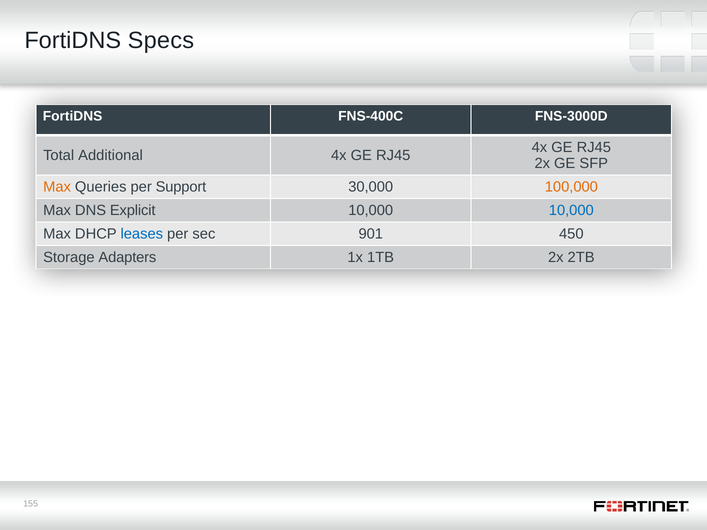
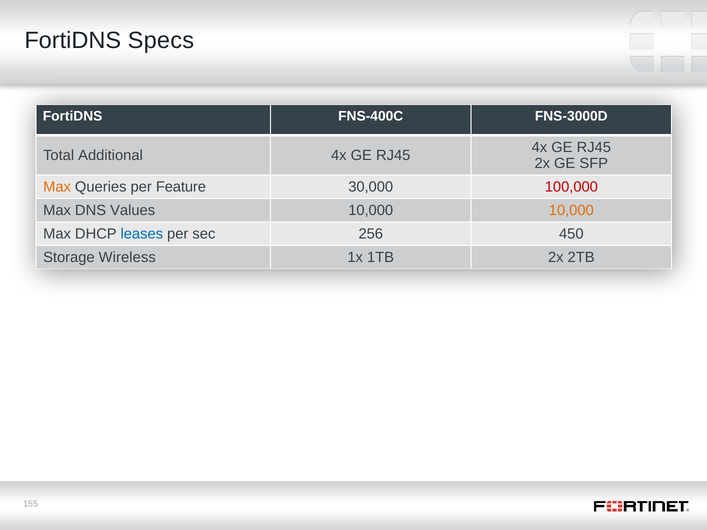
Support: Support -> Feature
100,000 colour: orange -> red
Explicit: Explicit -> Values
10,000 at (571, 211) colour: blue -> orange
901: 901 -> 256
Adapters: Adapters -> Wireless
